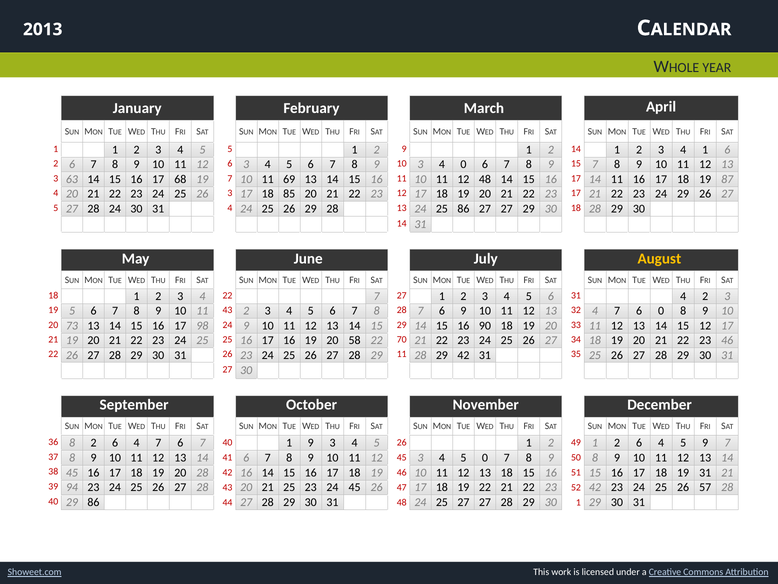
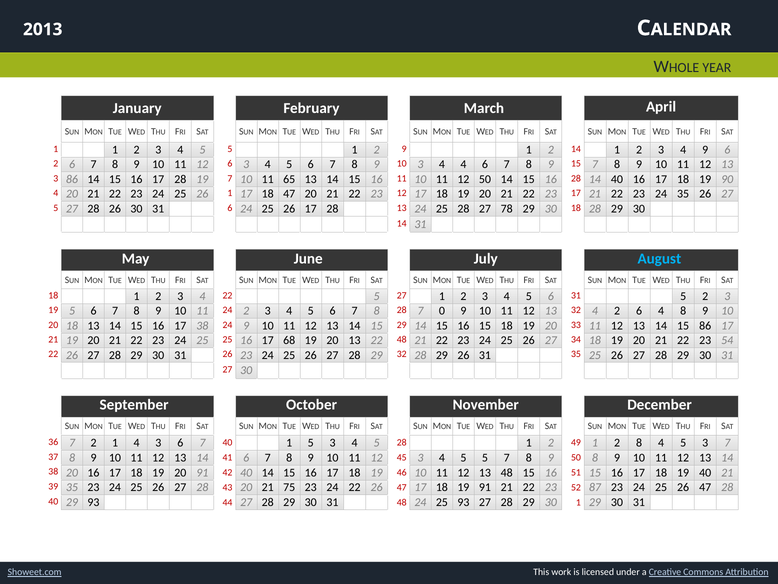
4 1: 1 -> 9
4 0: 0 -> 4
3 63: 63 -> 86
16 17 68: 68 -> 28
69: 69 -> 65
12 48: 48 -> 50
17 at (576, 178): 17 -> 28
14 11: 11 -> 40
87: 87 -> 90
26 3: 3 -> 1
18 85: 85 -> 47
24 29: 29 -> 35
28 24: 24 -> 26
30 31 4: 4 -> 6
26 29: 29 -> 17
25 86: 86 -> 28
27 at (507, 209): 27 -> 78
August colour: yellow -> light blue
22 7: 7 -> 5
6 31 4: 4 -> 5
11 43: 43 -> 24
28 7 6: 6 -> 0
32 4 7: 7 -> 2
6 0: 0 -> 4
20 73: 73 -> 18
17 98: 98 -> 38
16 90: 90 -> 15
15 12: 12 -> 86
17 16: 16 -> 68
20 58: 58 -> 13
22 70: 70 -> 48
23 46: 46 -> 54
29 11: 11 -> 32
29 42: 42 -> 26
36 8: 8 -> 7
6 at (115, 442): 6 -> 1
7 at (158, 442): 7 -> 3
1 9: 9 -> 5
5 26: 26 -> 28
1 2 6: 6 -> 8
4 5 9: 9 -> 3
0 at (485, 457): 0 -> 5
38 45: 45 -> 20
20 28: 28 -> 91
42 16: 16 -> 40
13 18: 18 -> 48
19 31: 31 -> 40
39 94: 94 -> 35
21 25: 25 -> 75
24 45: 45 -> 22
19 22: 22 -> 91
52 42: 42 -> 87
25 26 57: 57 -> 47
29 86: 86 -> 93
25 27: 27 -> 93
